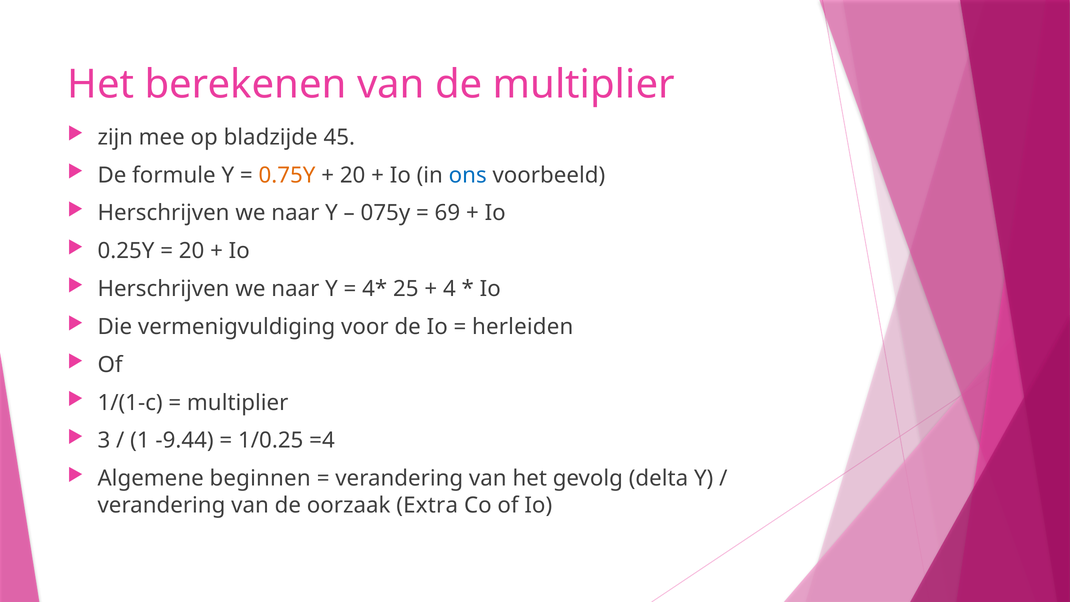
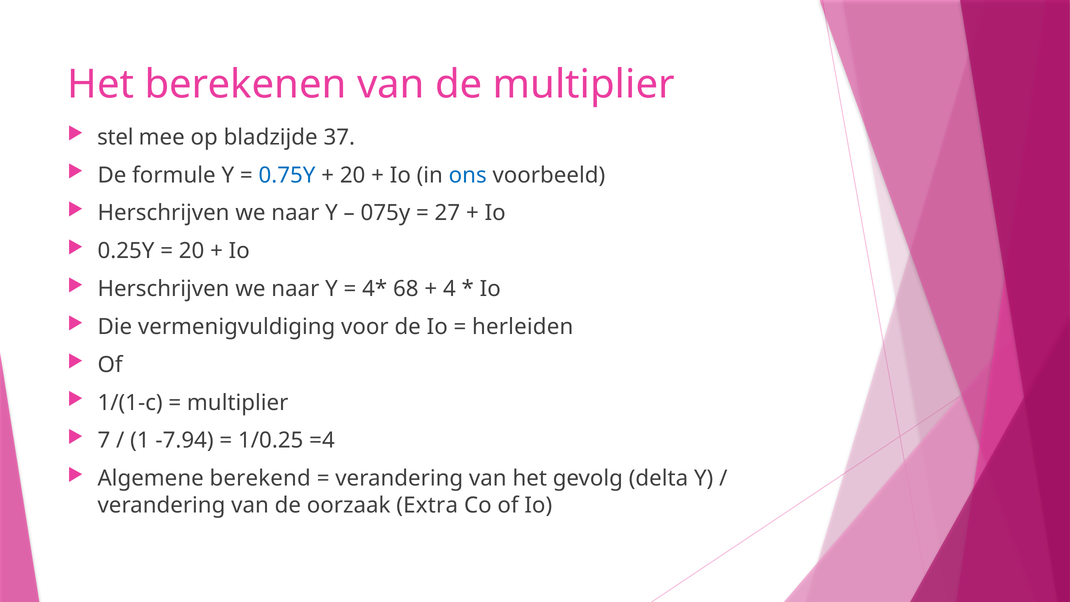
zijn: zijn -> stel
45: 45 -> 37
0.75Y colour: orange -> blue
69: 69 -> 27
25: 25 -> 68
3: 3 -> 7
-9.44: -9.44 -> -7.94
beginnen: beginnen -> berekend
